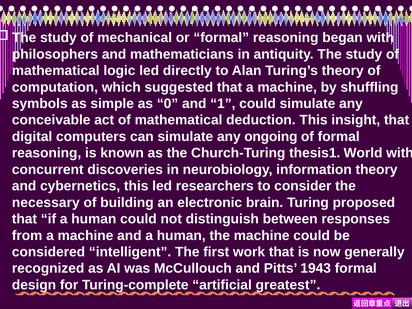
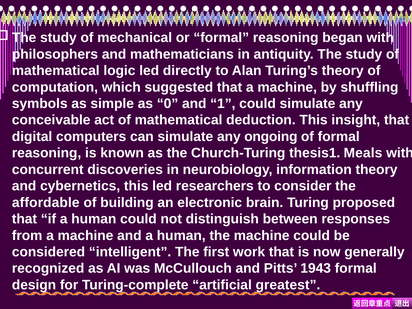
World: World -> Meals
necessary: necessary -> affordable
